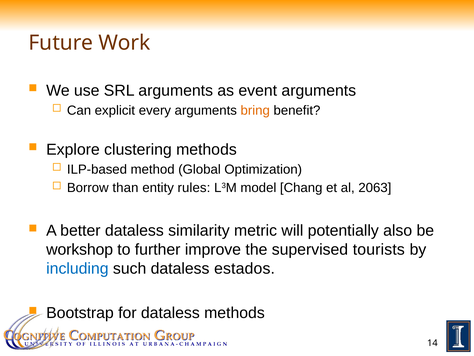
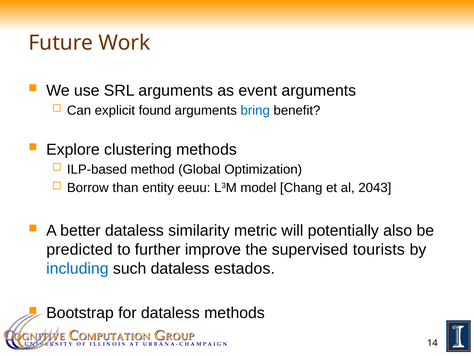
every: every -> found
bring colour: orange -> blue
rules: rules -> eeuu
2063: 2063 -> 2043
workshop: workshop -> predicted
